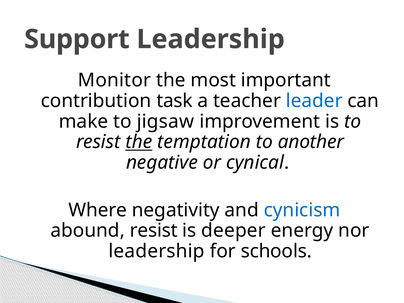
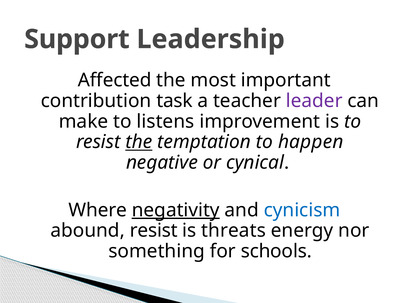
Monitor: Monitor -> Affected
leader colour: blue -> purple
jigsaw: jigsaw -> listens
another: another -> happen
negativity underline: none -> present
deeper: deeper -> threats
leadership at (157, 251): leadership -> something
